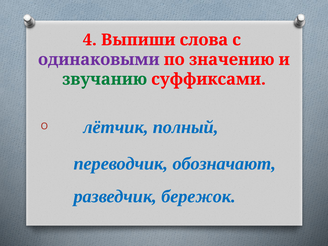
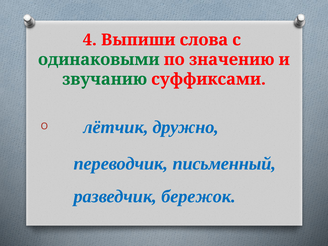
одинаковыми colour: purple -> green
полный: полный -> дружно
обозначают: обозначают -> письменный
